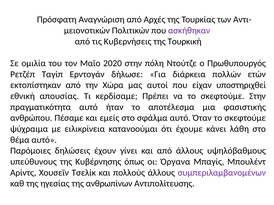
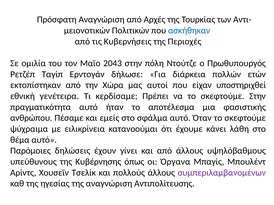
ασκήθηκαν colour: purple -> blue
Τουρκική: Τουρκική -> Περιοχές
2020: 2020 -> 2043
απουσίας: απουσίας -> γενέτειρα
της ανθρωπίνων: ανθρωπίνων -> αναγνώριση
